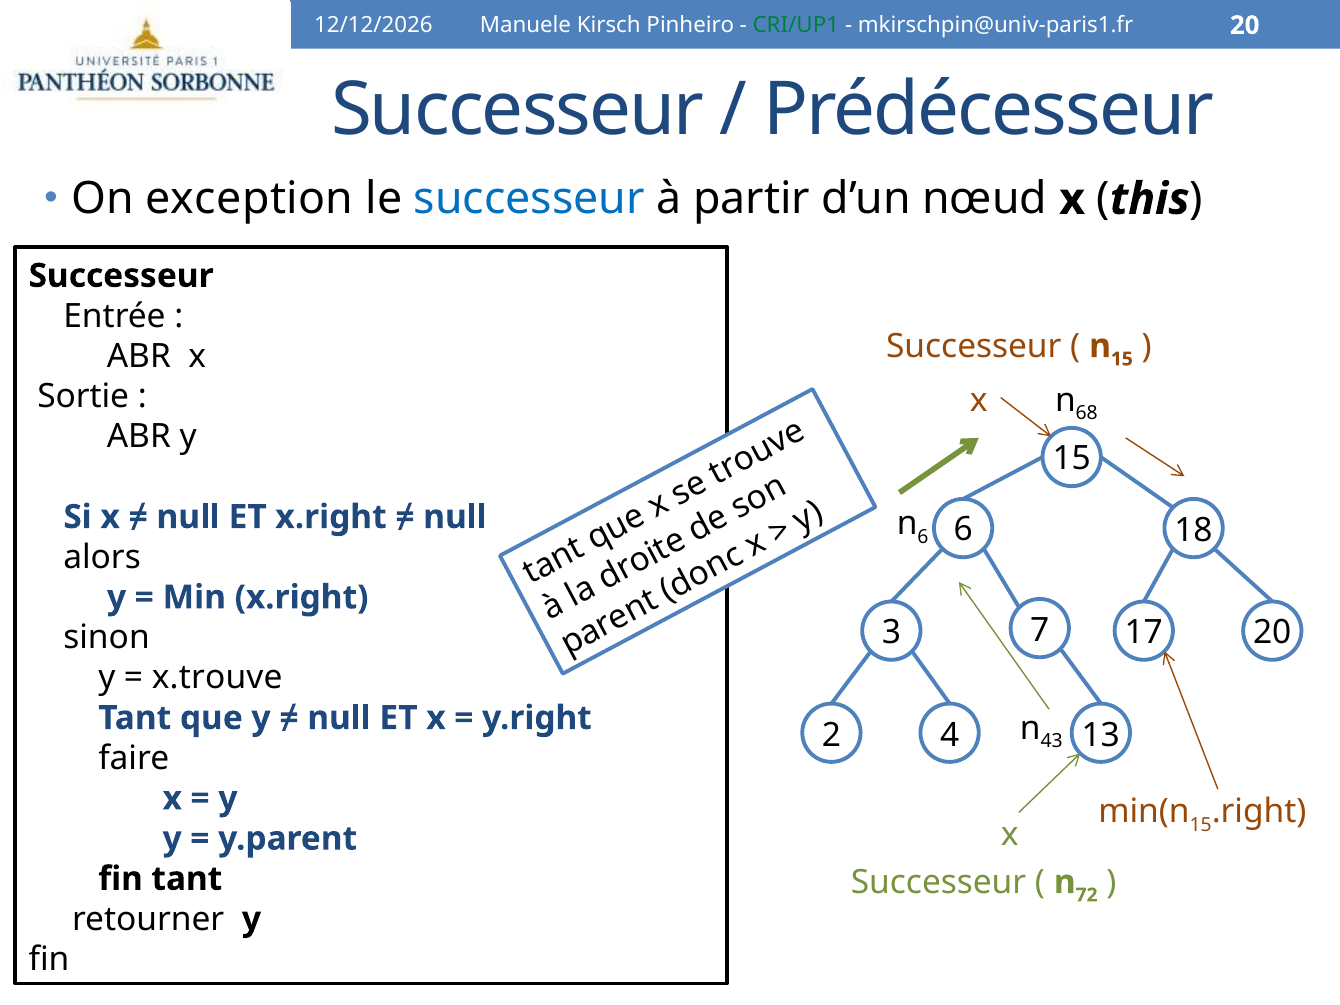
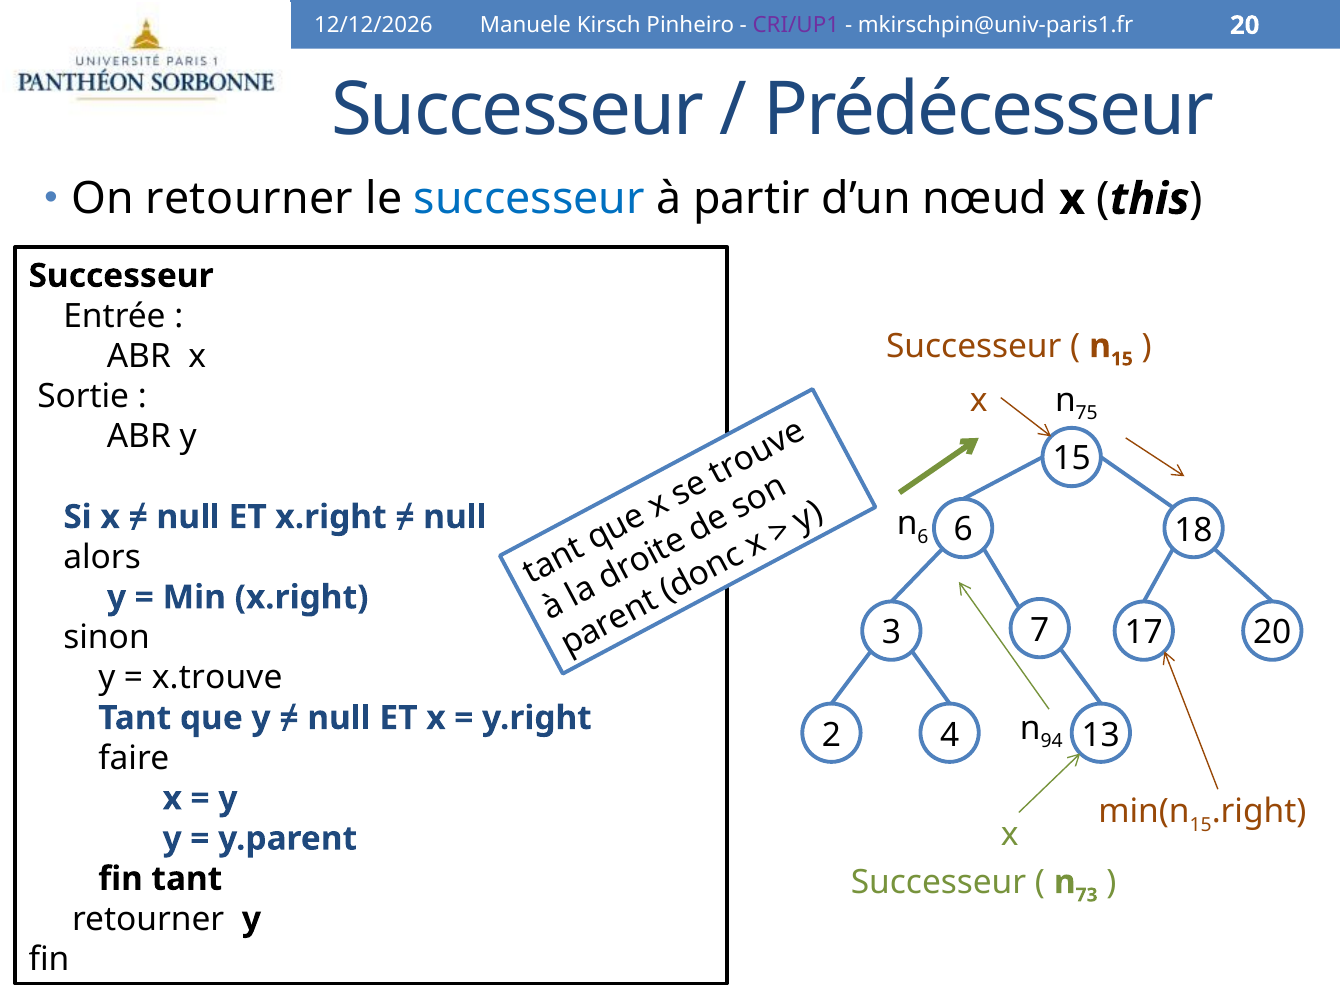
CRI/UP1 colour: green -> purple
On exception: exception -> retourner
68: 68 -> 75
43: 43 -> 94
72: 72 -> 73
